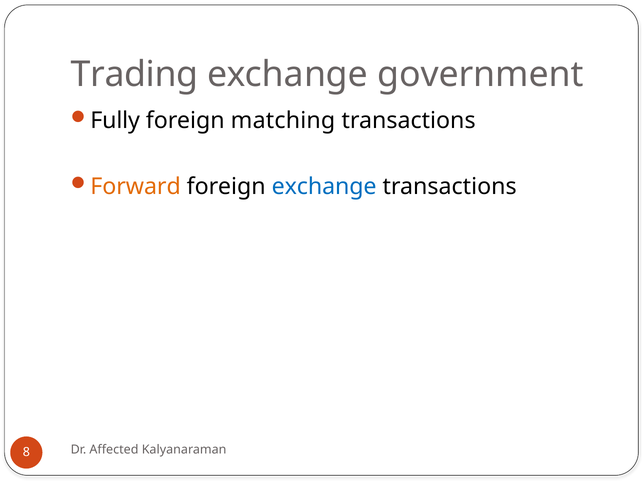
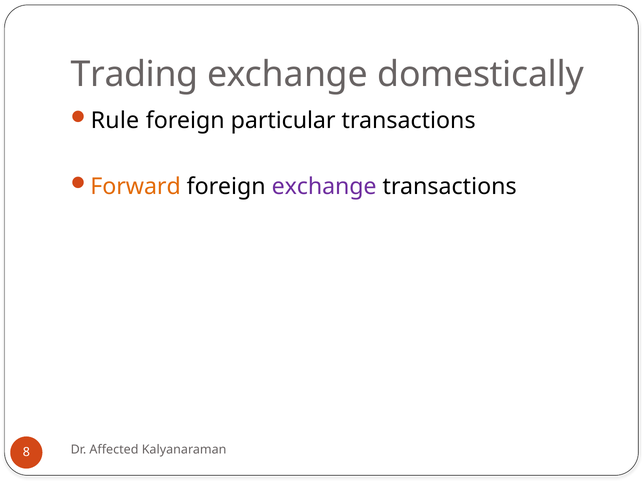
government: government -> domestically
Fully: Fully -> Rule
matching: matching -> particular
exchange at (324, 187) colour: blue -> purple
